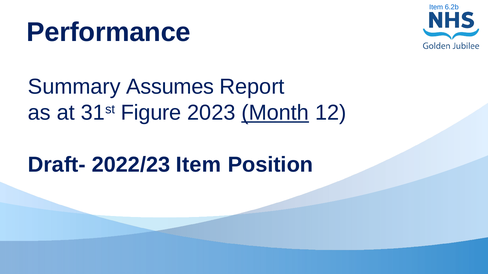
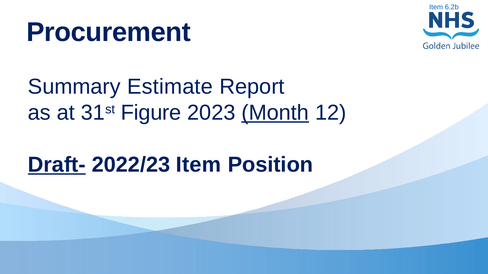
Performance: Performance -> Procurement
Assumes: Assumes -> Estimate
Draft- underline: none -> present
